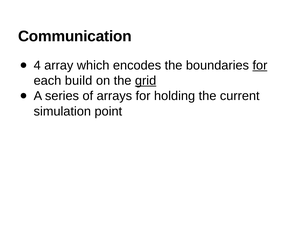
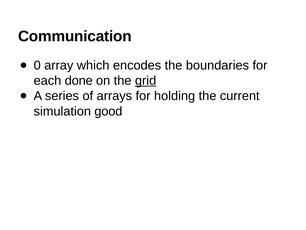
4: 4 -> 0
for at (260, 65) underline: present -> none
build: build -> done
point: point -> good
